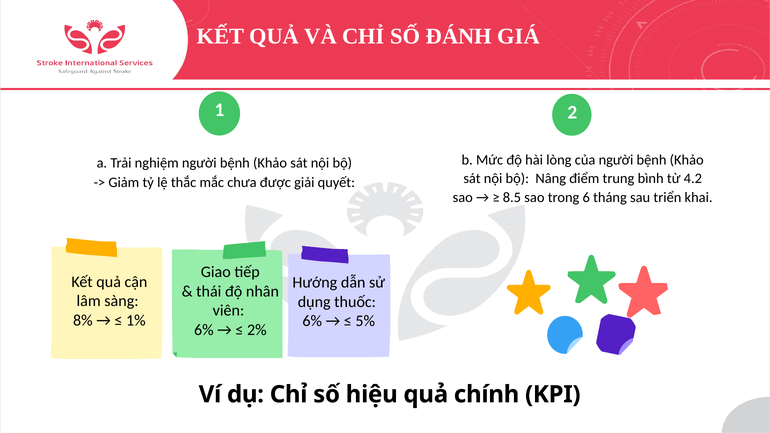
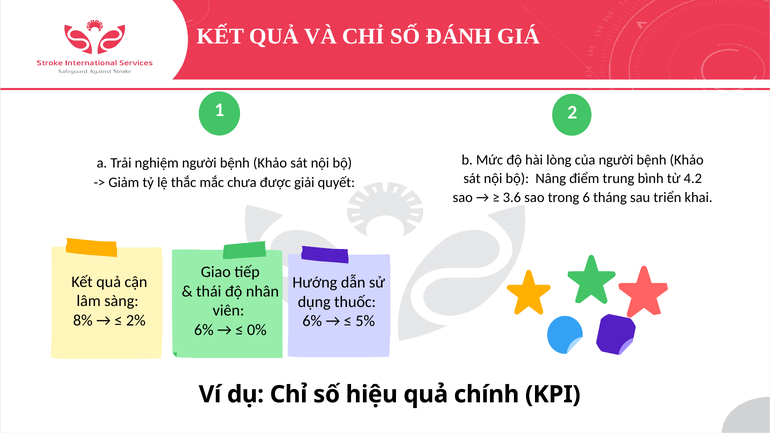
8.5: 8.5 -> 3.6
1%: 1% -> 2%
2%: 2% -> 0%
